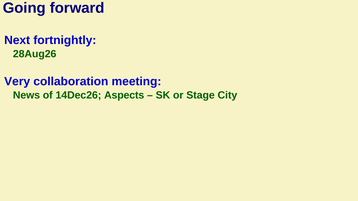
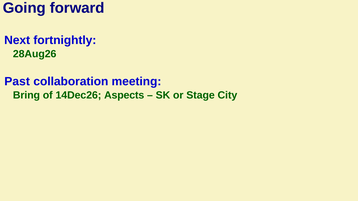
Very: Very -> Past
News: News -> Bring
